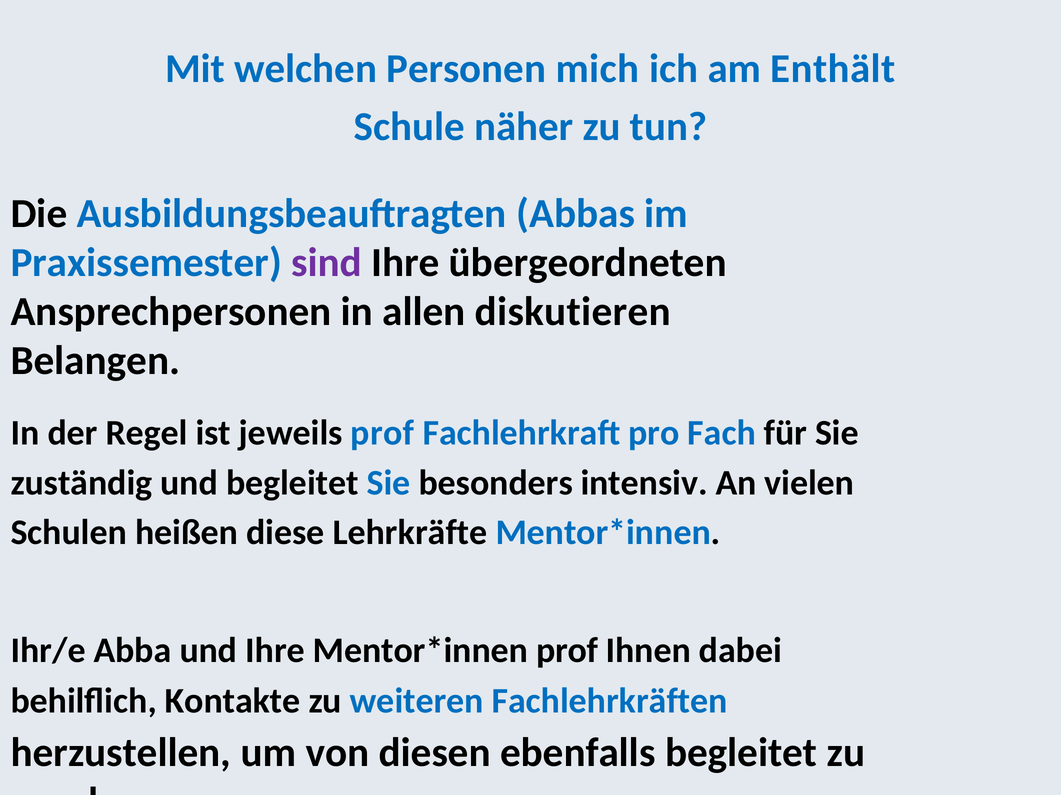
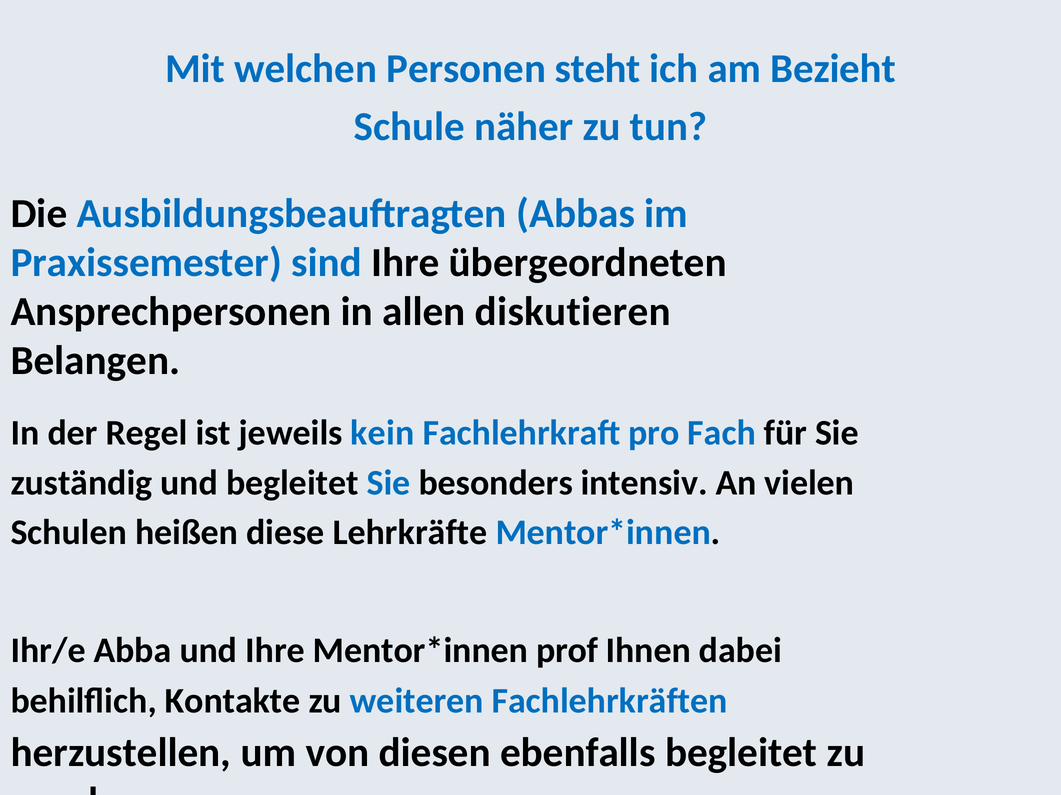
mich: mich -> steht
Enthält: Enthält -> Bezieht
sind colour: purple -> blue
jeweils prof: prof -> kein
